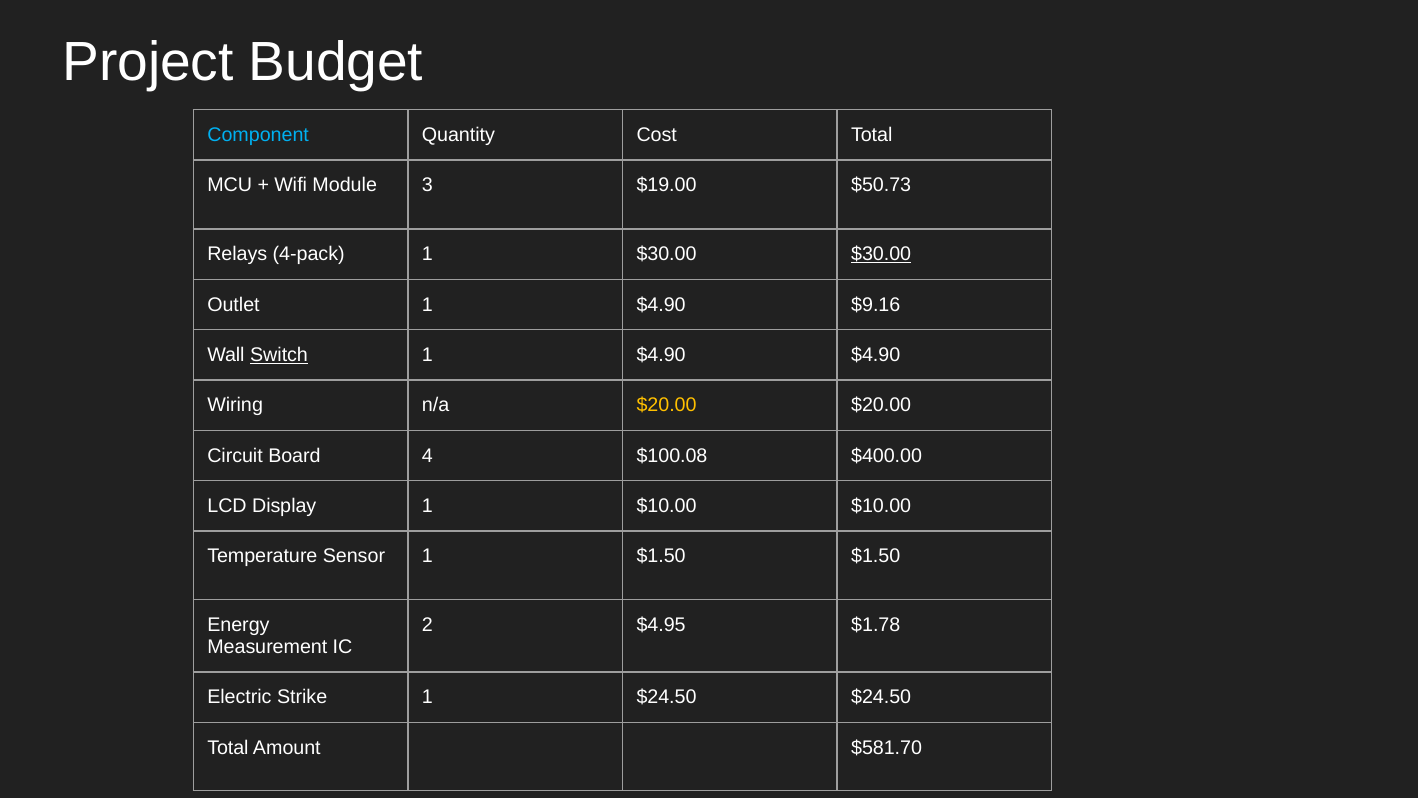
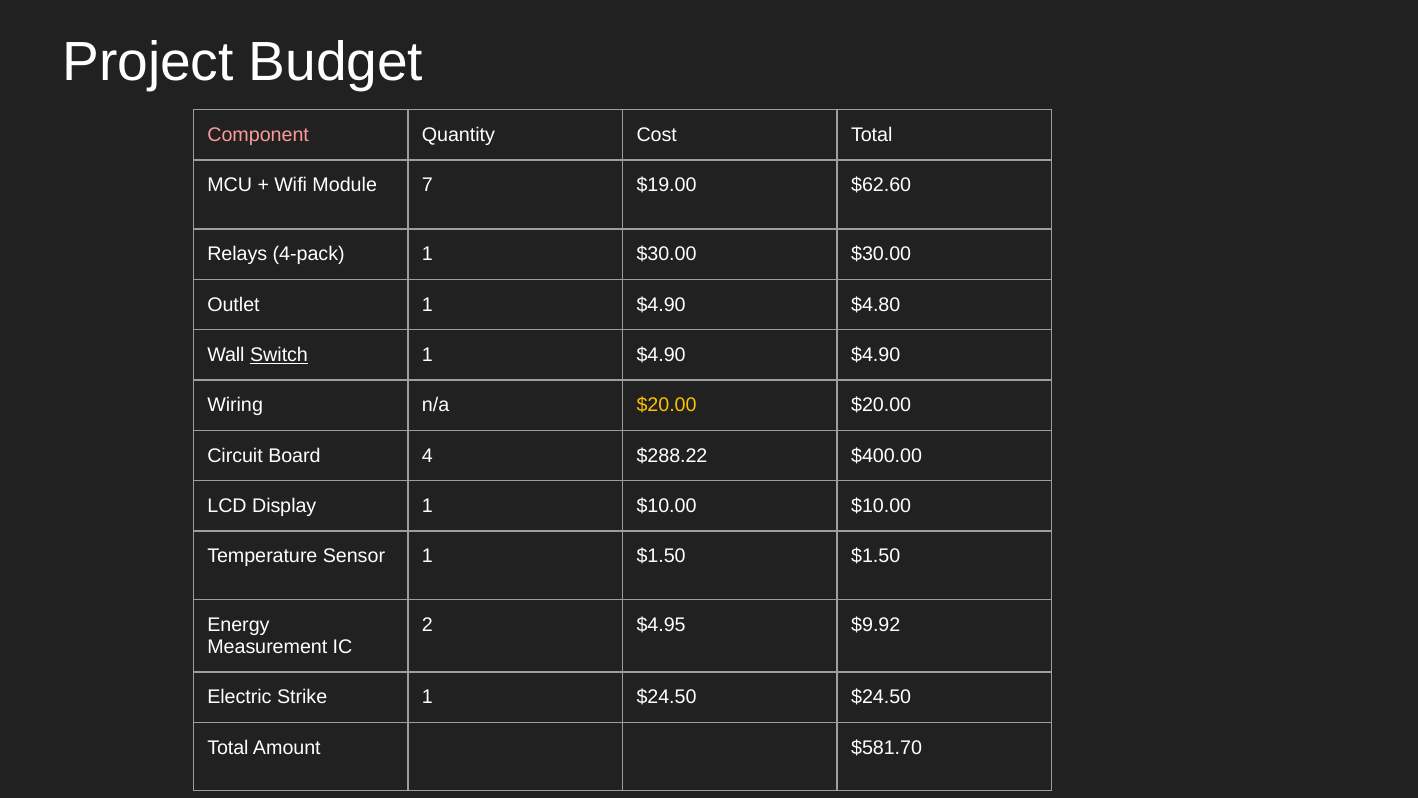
Component colour: light blue -> pink
3: 3 -> 7
$50.73: $50.73 -> $62.60
$30.00 at (881, 254) underline: present -> none
$9.16: $9.16 -> $4.80
$100.08: $100.08 -> $288.22
$1.78: $1.78 -> $9.92
